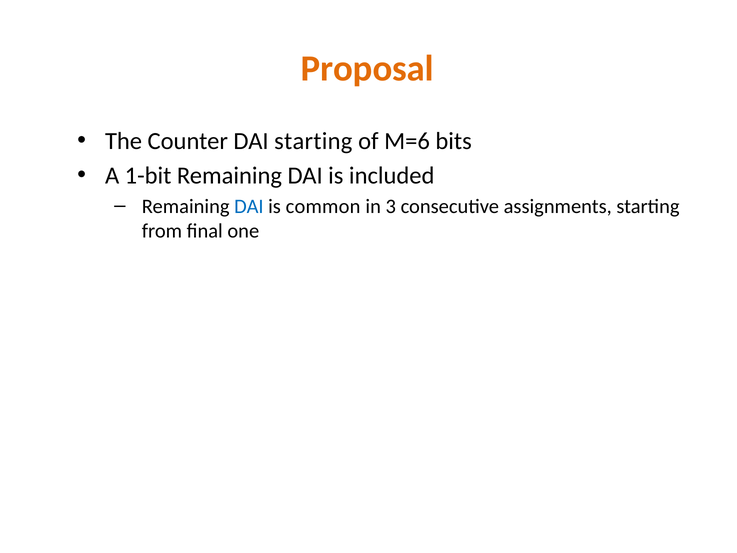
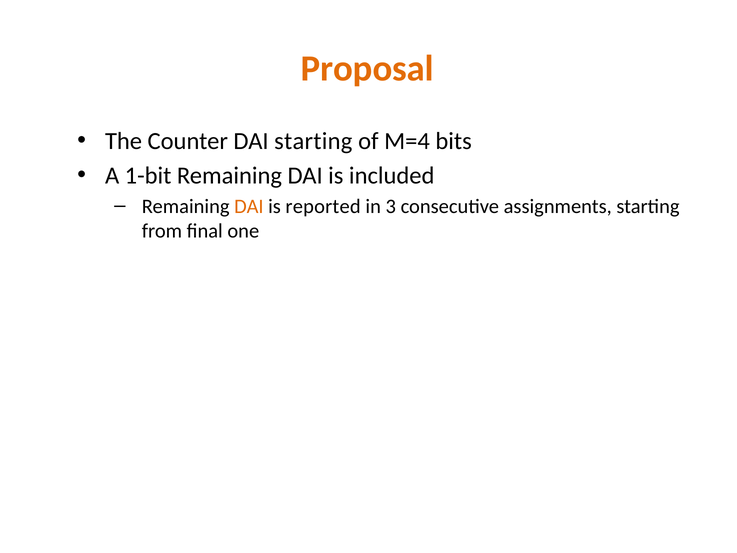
M=6: M=6 -> M=4
DAI at (249, 206) colour: blue -> orange
common: common -> reported
